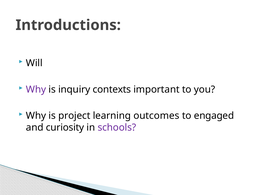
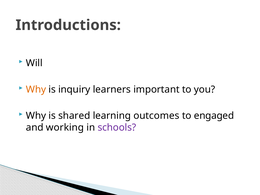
Why at (36, 89) colour: purple -> orange
contexts: contexts -> learners
project: project -> shared
curiosity: curiosity -> working
